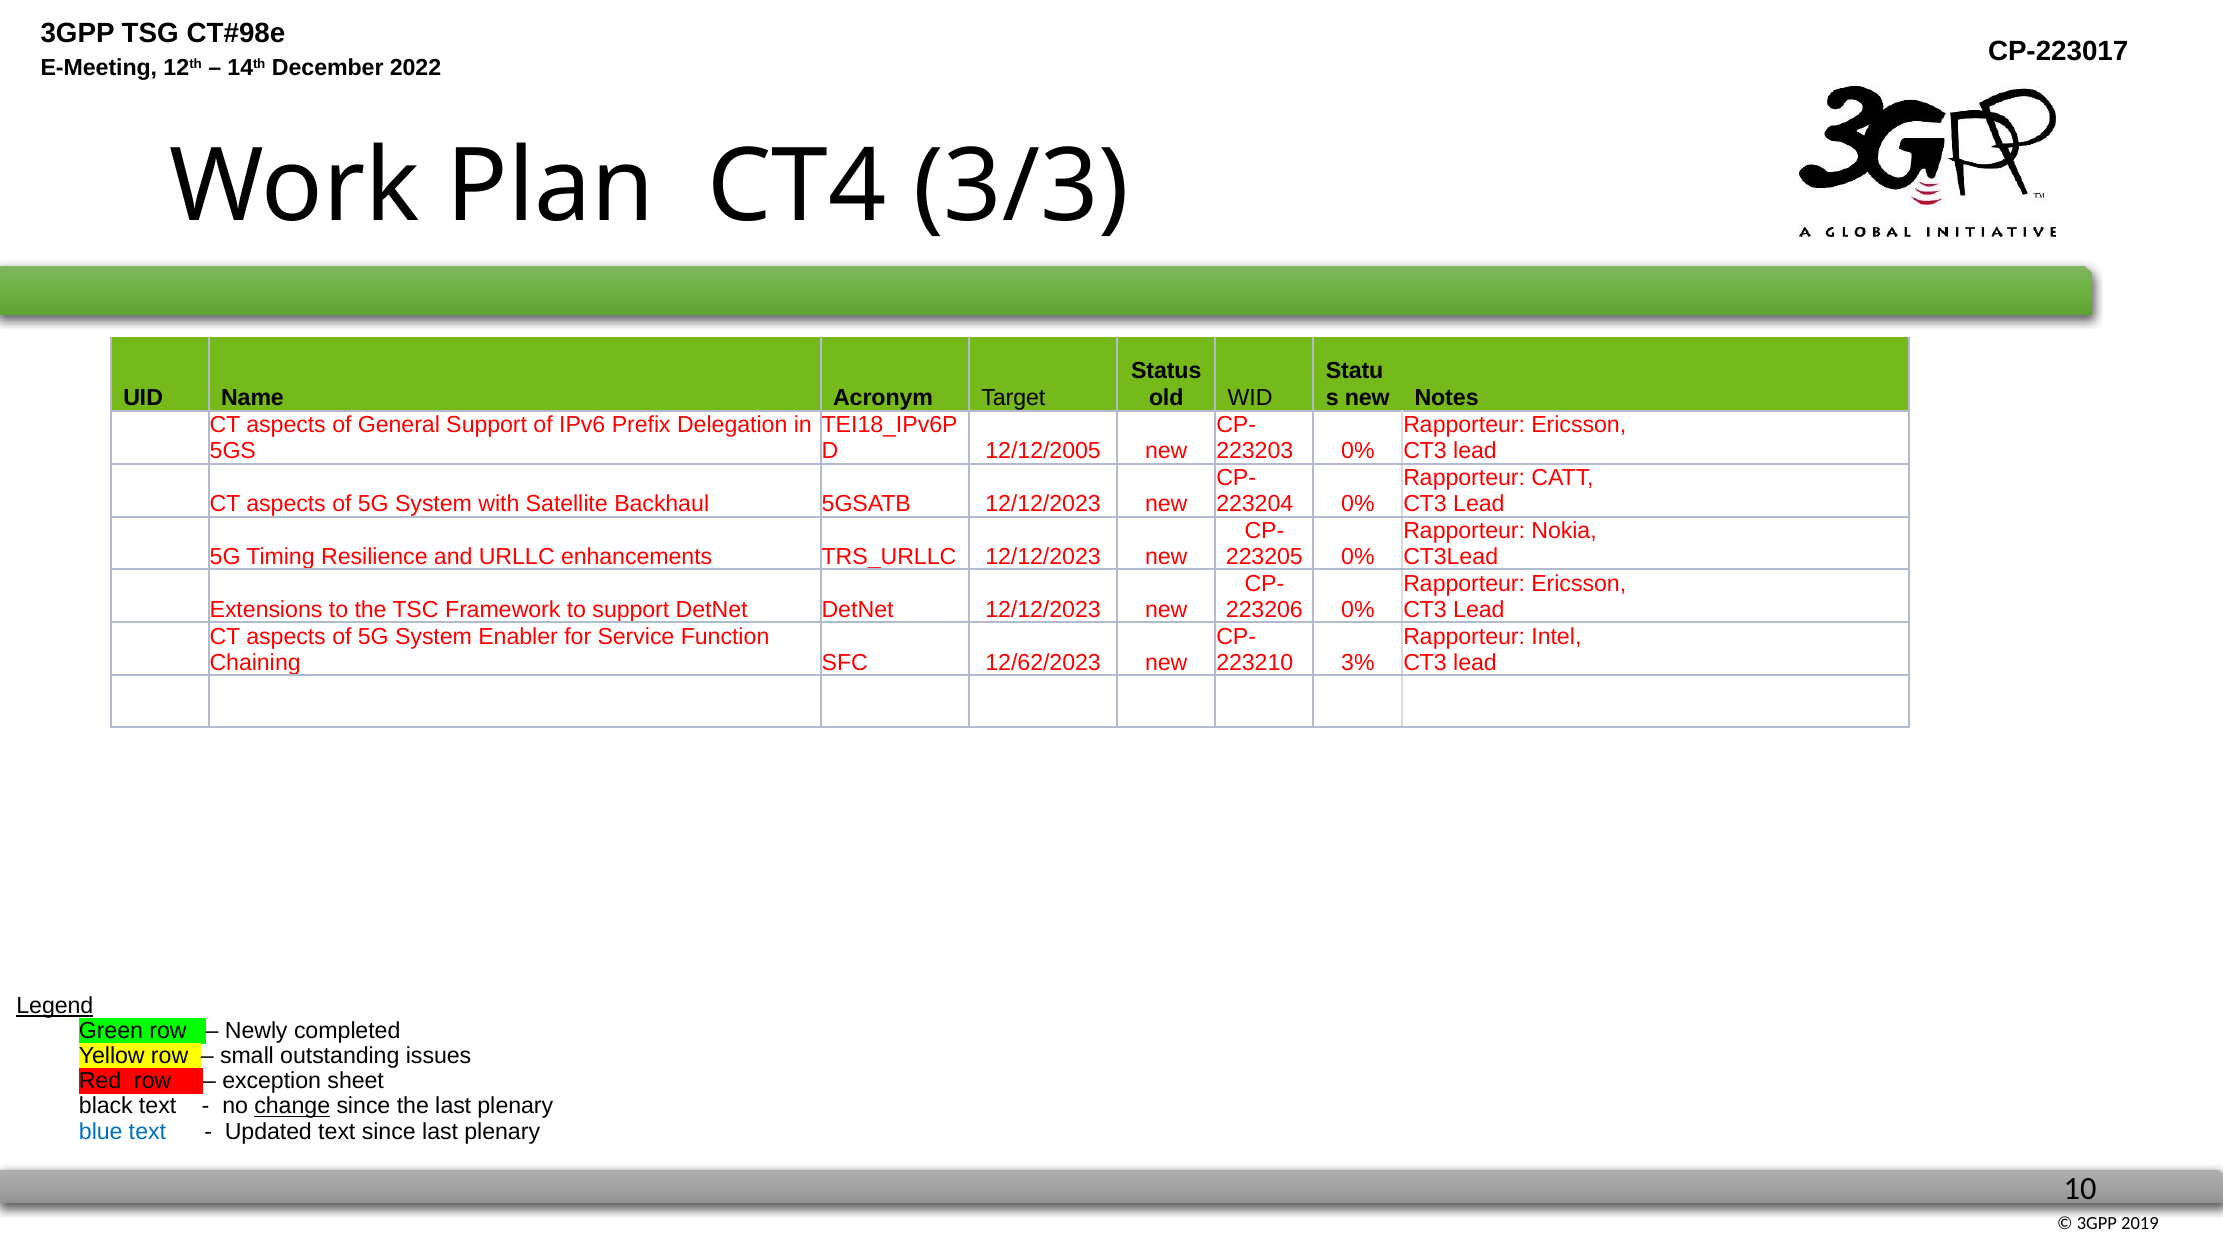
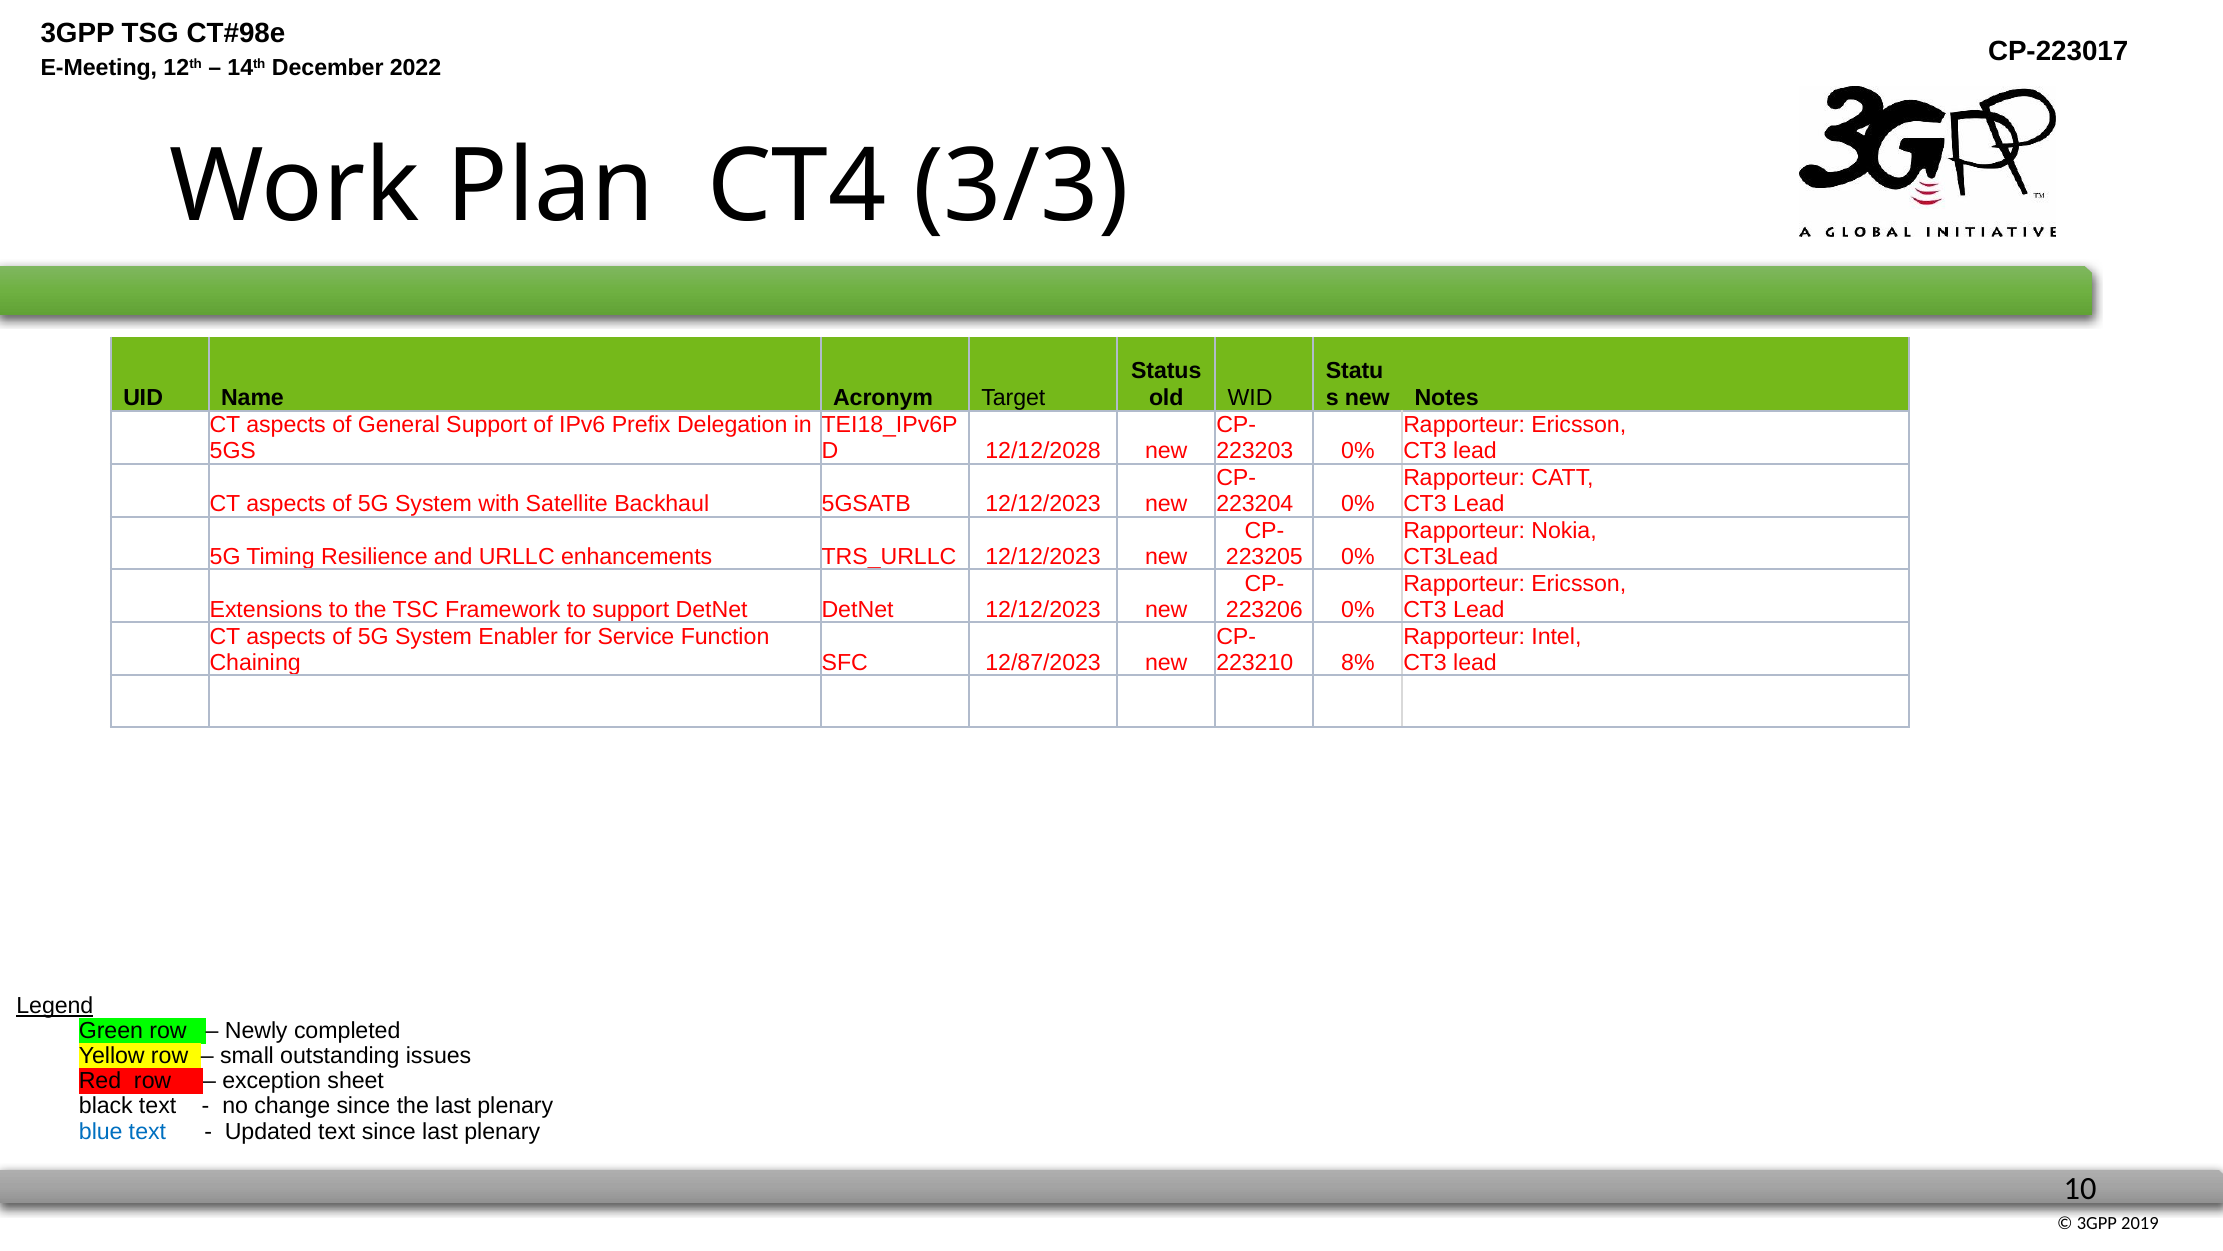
12/12/2005: 12/12/2005 -> 12/12/2028
12/62/2023: 12/62/2023 -> 12/87/2023
3%: 3% -> 8%
change underline: present -> none
